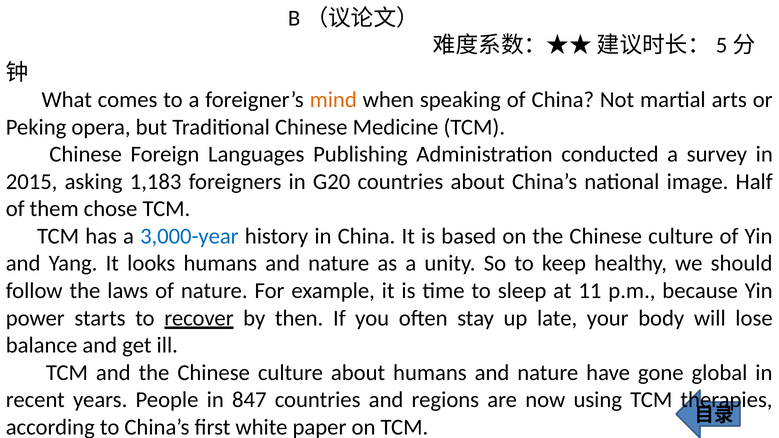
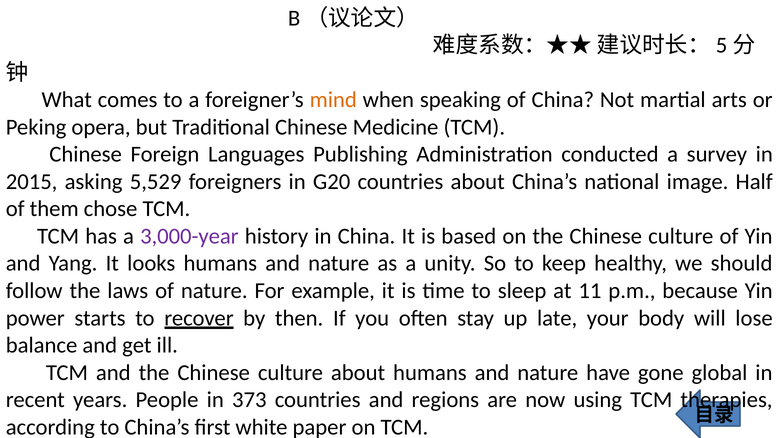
1,183: 1,183 -> 5,529
3,000-year colour: blue -> purple
847: 847 -> 373
